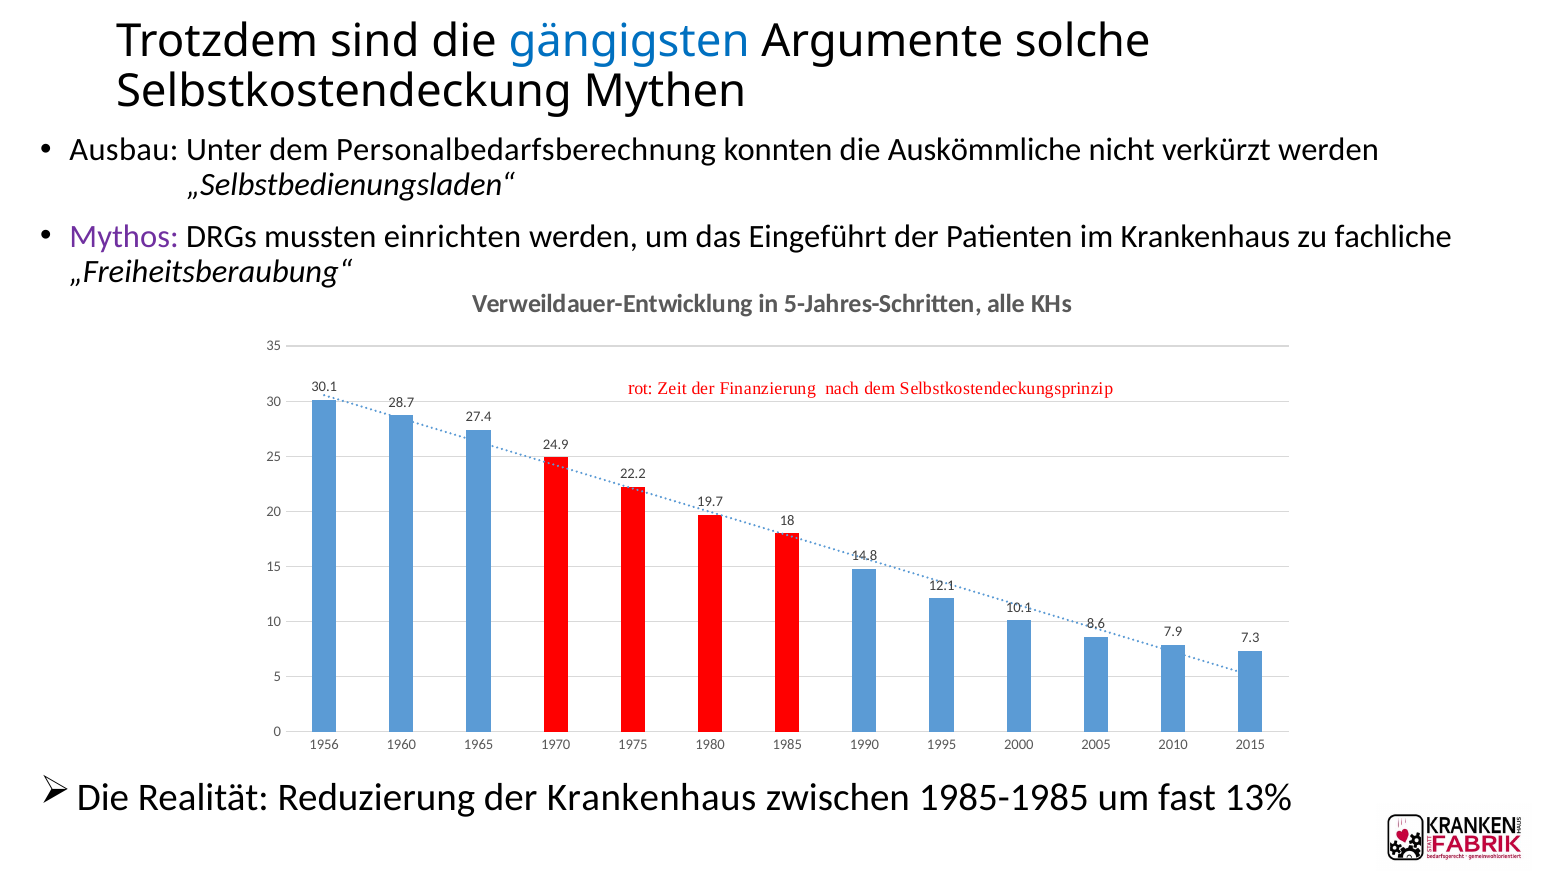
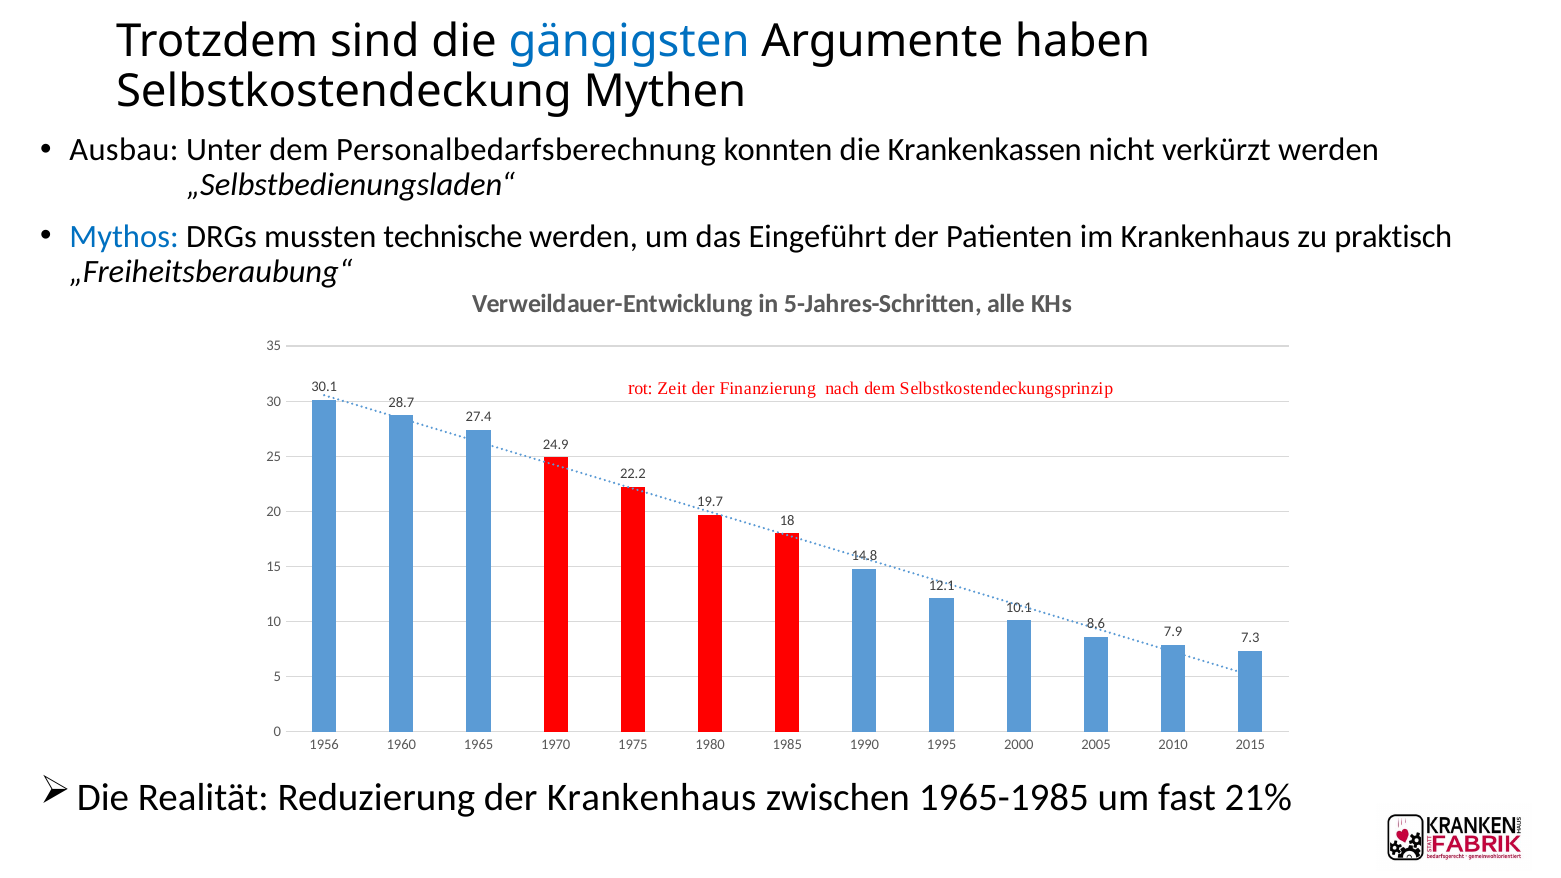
solche: solche -> haben
Auskömmliche: Auskömmliche -> Krankenkassen
Mythos colour: purple -> blue
einrichten: einrichten -> technische
fachliche: fachliche -> praktisch
1985-1985: 1985-1985 -> 1965-1985
13%: 13% -> 21%
